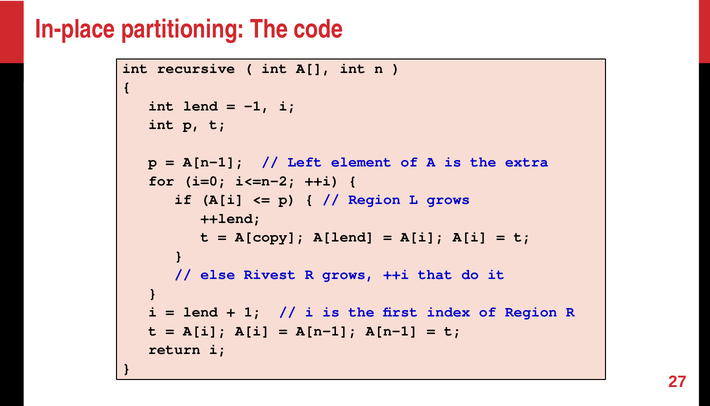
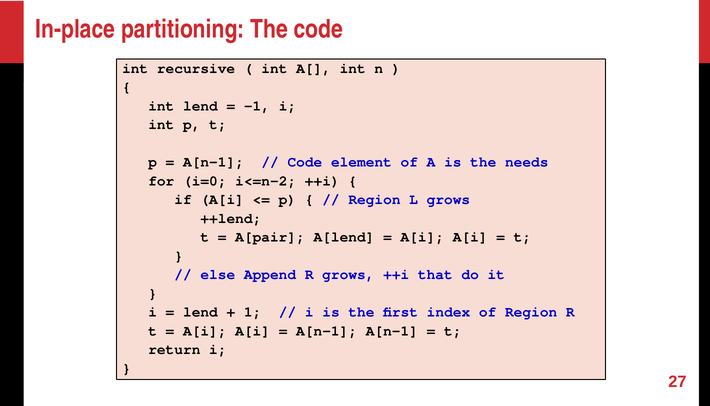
Left at (305, 162): Left -> Code
extra: extra -> needs
A[copy: A[copy -> A[pair
Rivest: Rivest -> Append
